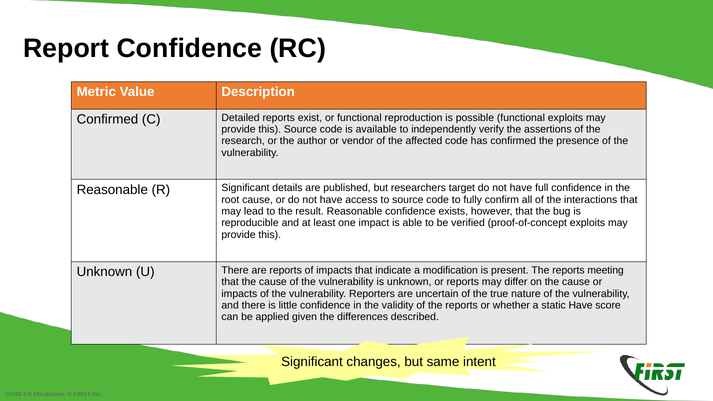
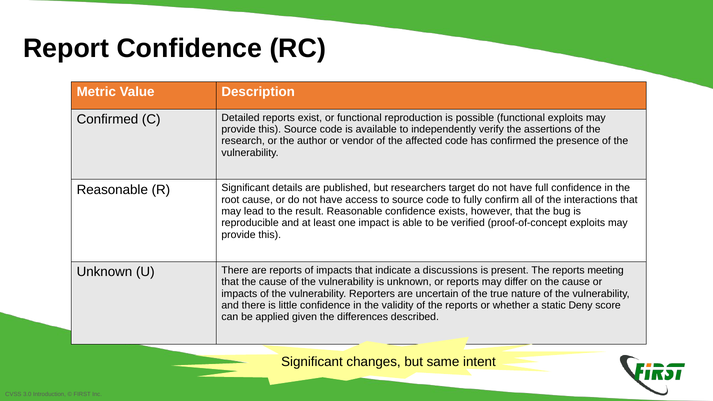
modification: modification -> discussions
static Have: Have -> Deny
